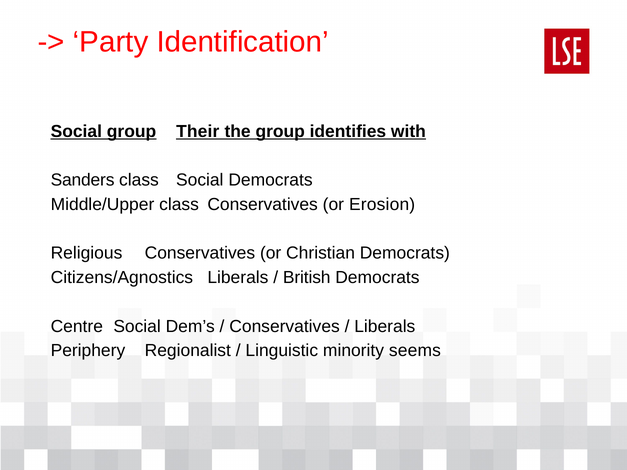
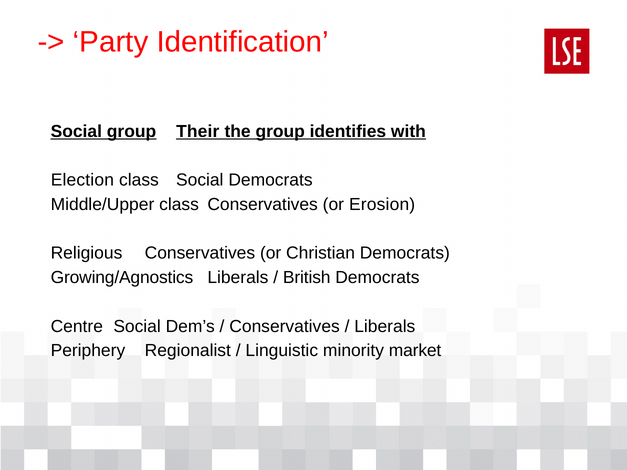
Sanders: Sanders -> Election
Citizens/Agnostics: Citizens/Agnostics -> Growing/Agnostics
seems: seems -> market
